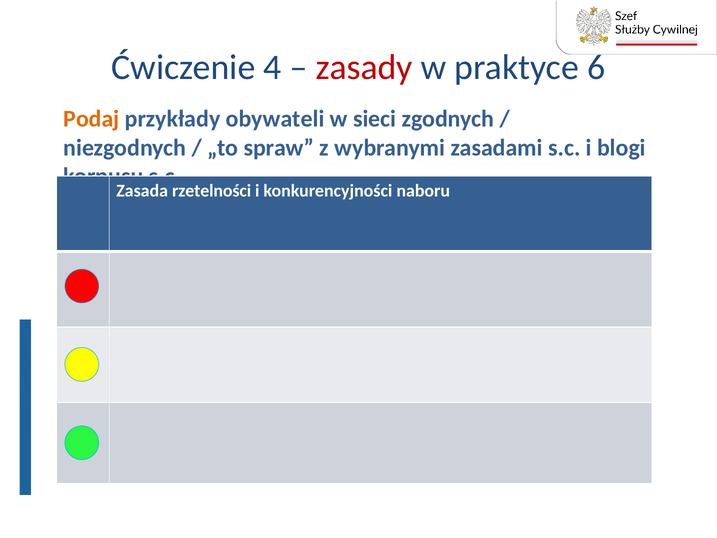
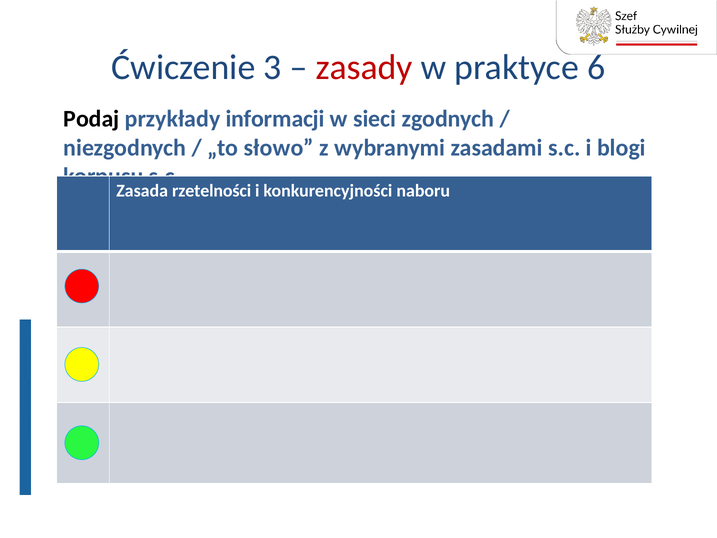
4: 4 -> 3
Podaj colour: orange -> black
obywateli: obywateli -> informacji
spraw: spraw -> słowo
